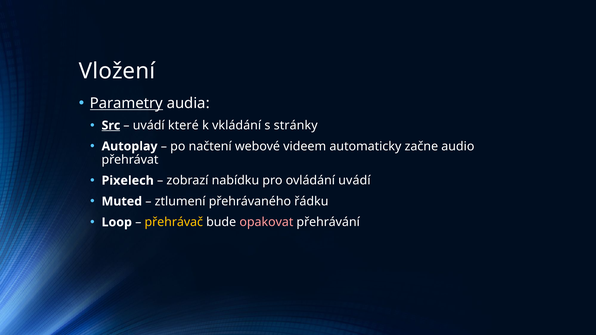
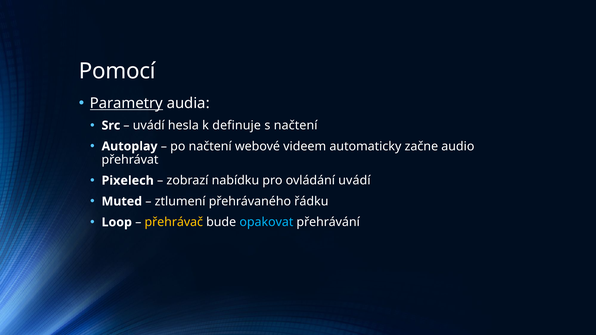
Vložení: Vložení -> Pomocí
Src underline: present -> none
které: které -> hesla
vkládání: vkládání -> definuje
s stránky: stránky -> načtení
opakovat colour: pink -> light blue
